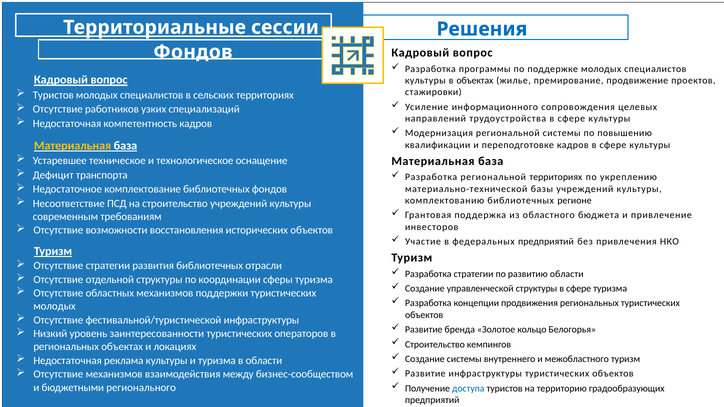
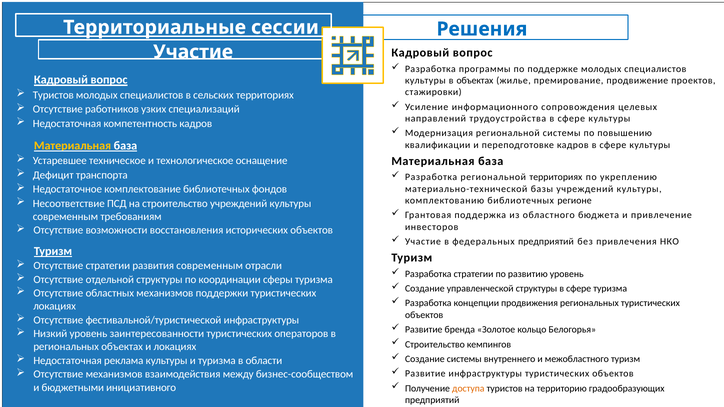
Фондов at (193, 52): Фондов -> Участие
развития библиотечных: библиотечных -> современным
развитию области: области -> уровень
молодых at (55, 307): молодых -> локациях
регионального: регионального -> инициативного
доступа colour: blue -> orange
